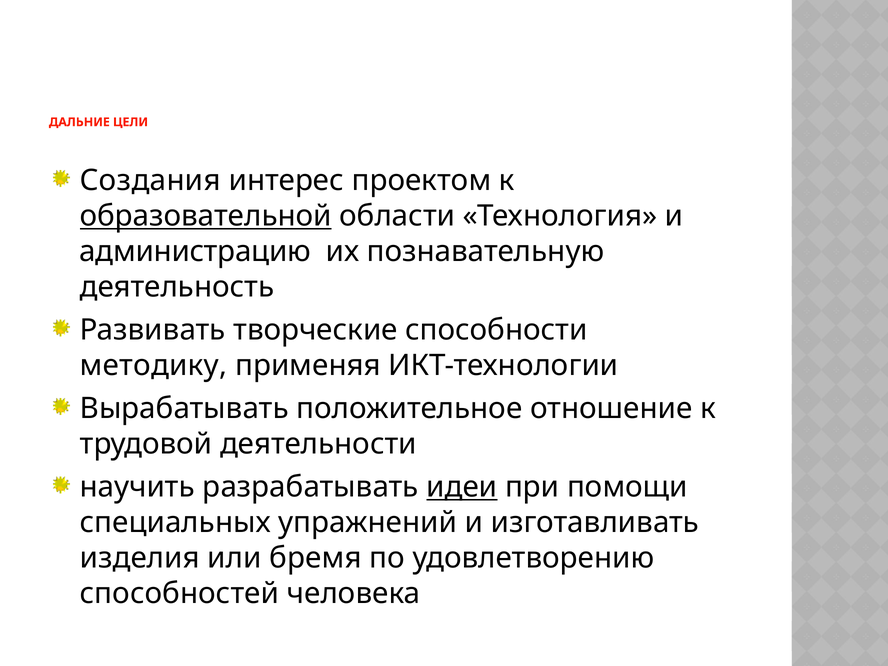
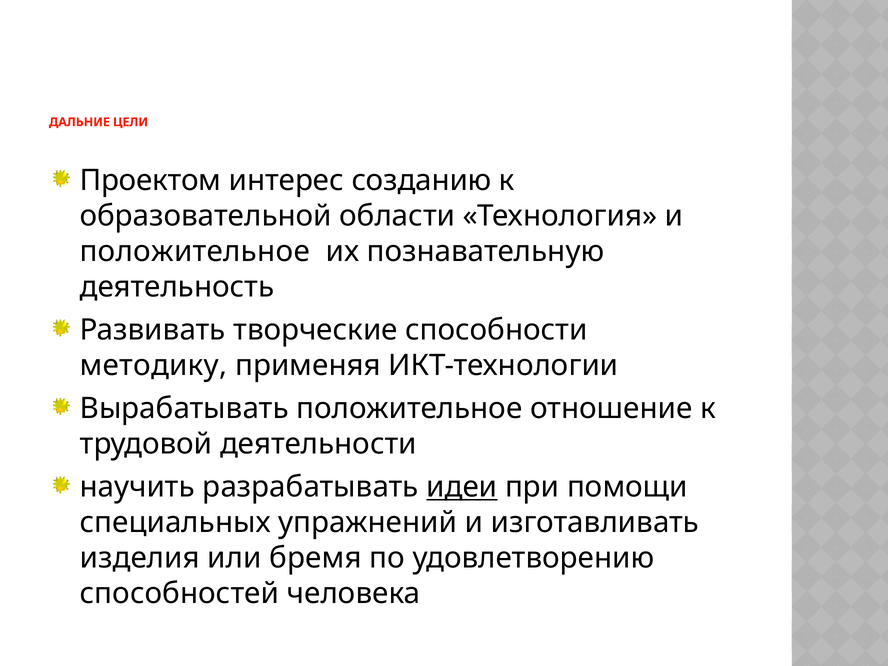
Создания: Создания -> Проектом
проектом: проектом -> созданию
образовательной underline: present -> none
администрацию at (195, 252): администрацию -> положительное
